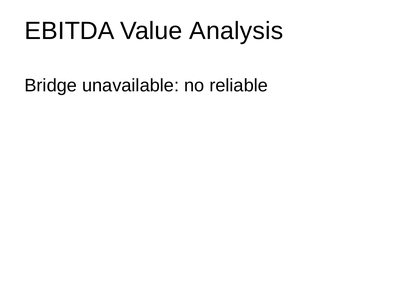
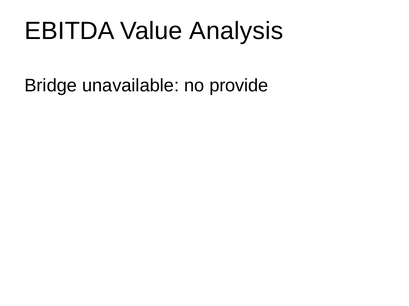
reliable: reliable -> provide
